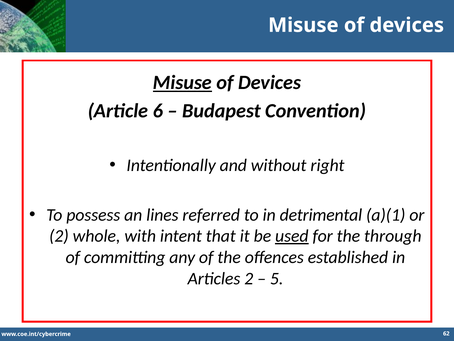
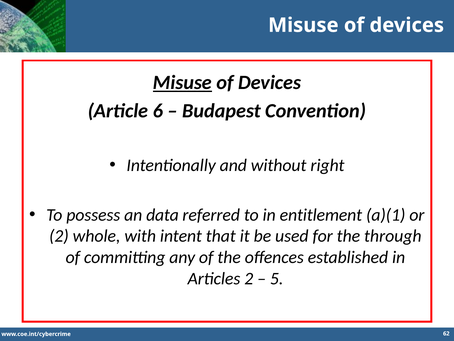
lines: lines -> data
detrimental: detrimental -> entitlement
used underline: present -> none
